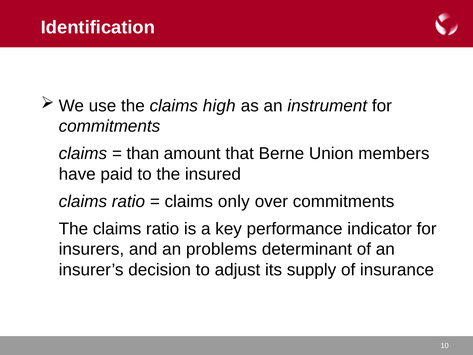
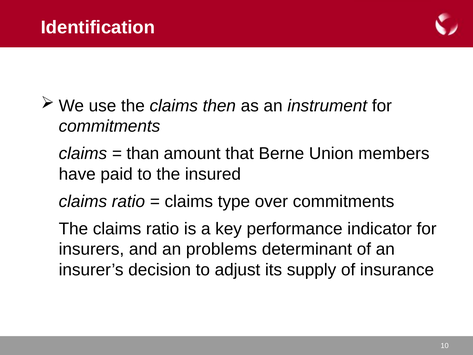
high: high -> then
only: only -> type
